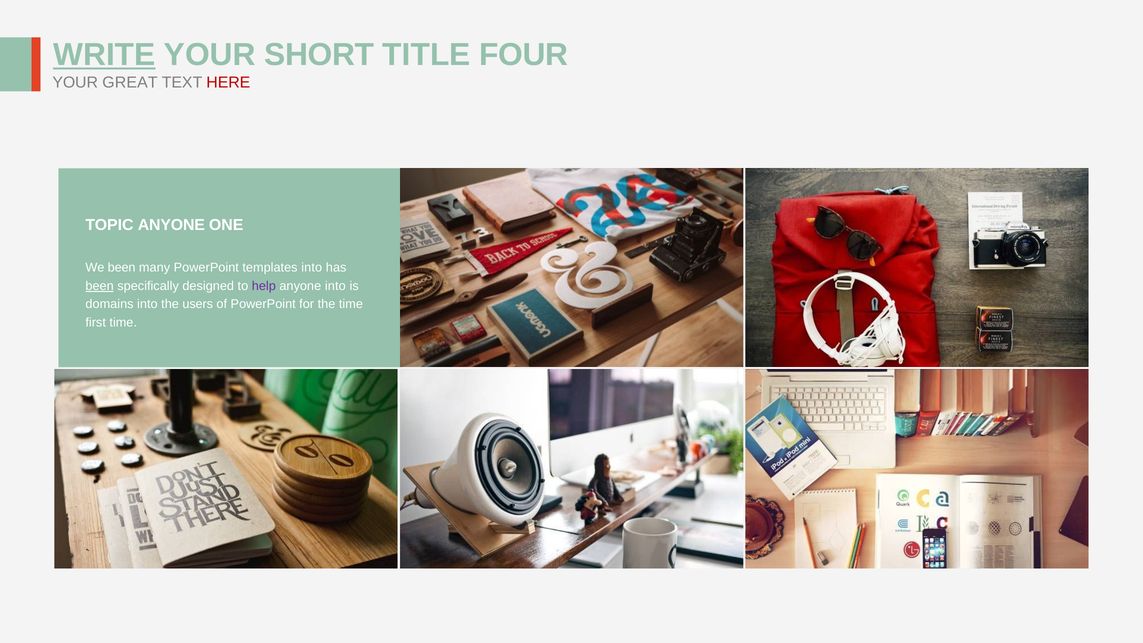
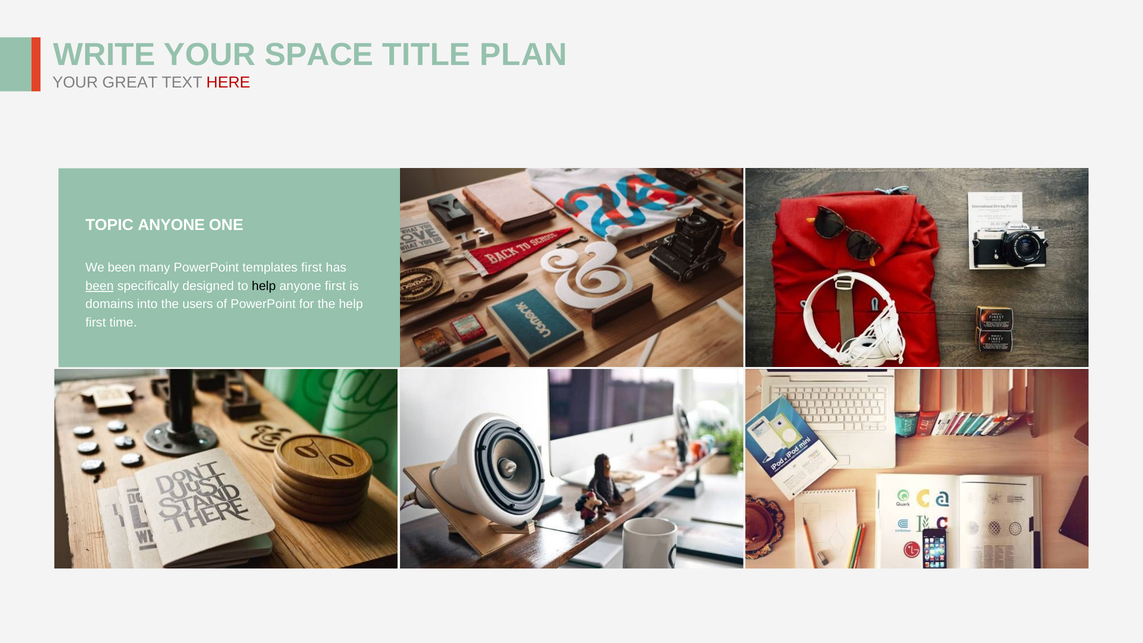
WRITE underline: present -> none
SHORT: SHORT -> SPACE
FOUR: FOUR -> PLAN
templates into: into -> first
help at (264, 286) colour: purple -> black
anyone into: into -> first
the time: time -> help
